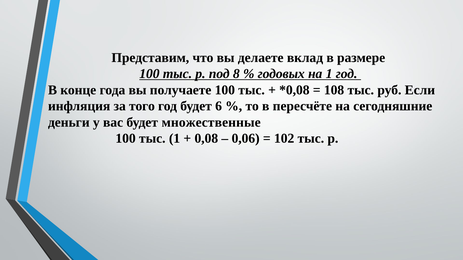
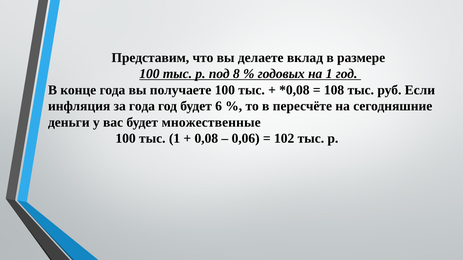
за того: того -> года
